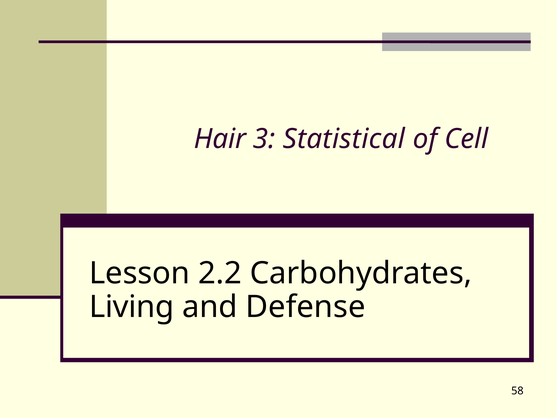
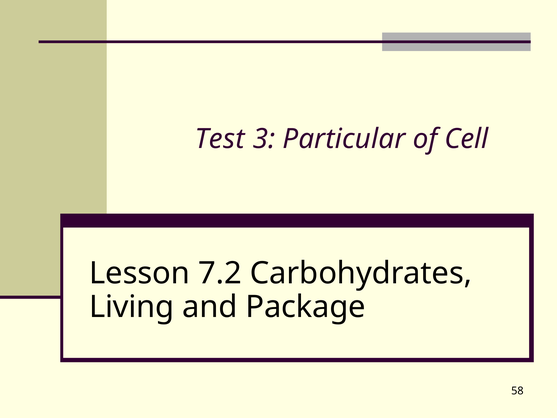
Hair: Hair -> Test
Statistical: Statistical -> Particular
2.2: 2.2 -> 7.2
Defense: Defense -> Package
